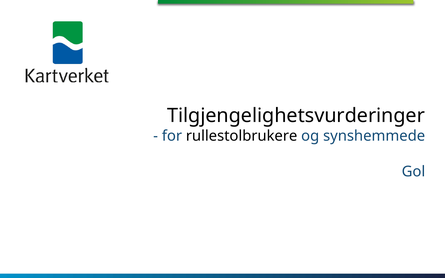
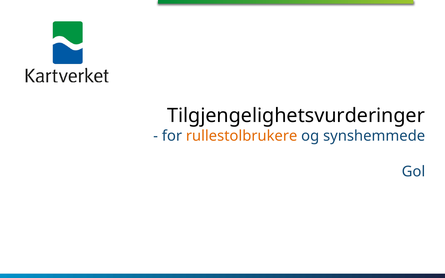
rullestolbrukere colour: black -> orange
